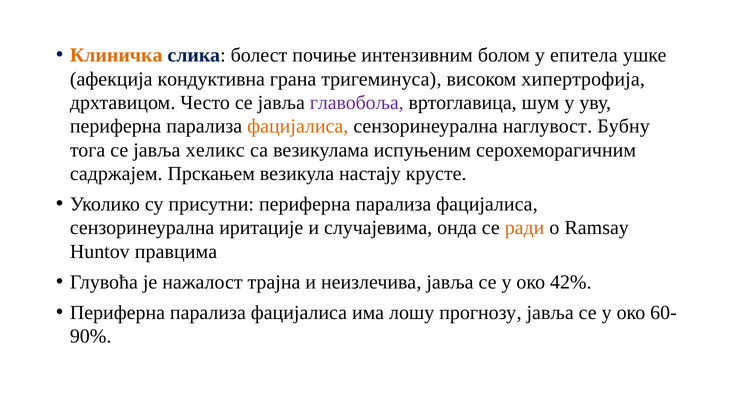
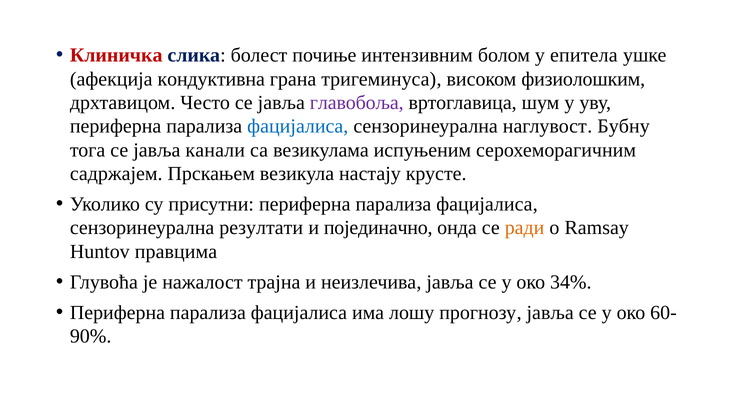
Клиничка colour: orange -> red
хипертрофија: хипертрофија -> физиолошким
фацијалиса at (298, 126) colour: orange -> blue
хеликс: хеликс -> канали
иритације: иритације -> резултати
случајевима: случајевима -> појединачно
42%: 42% -> 34%
